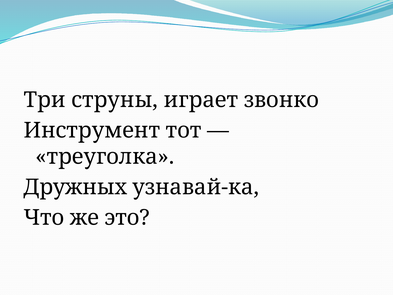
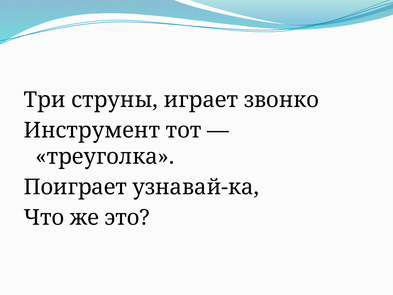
Дружных: Дружных -> Поиграет
